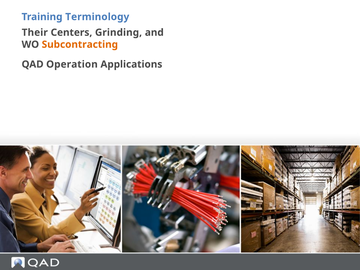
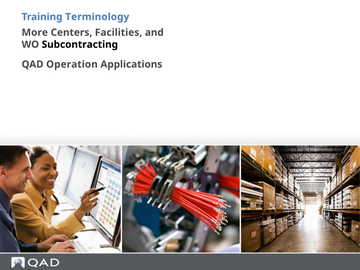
Their: Their -> More
Grinding: Grinding -> Facilities
Subcontracting colour: orange -> black
